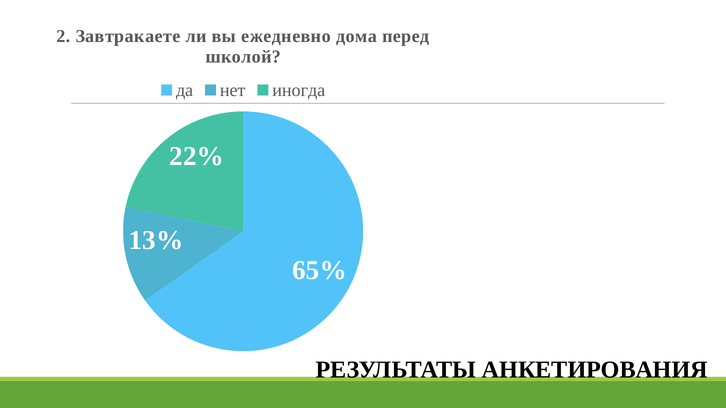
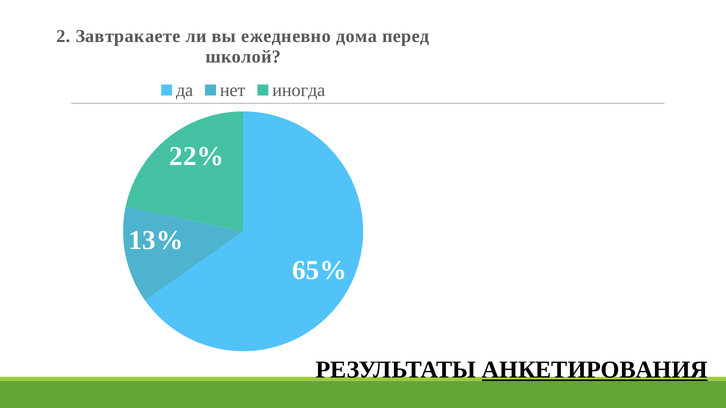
АНКЕТИРОВАНИЯ underline: none -> present
